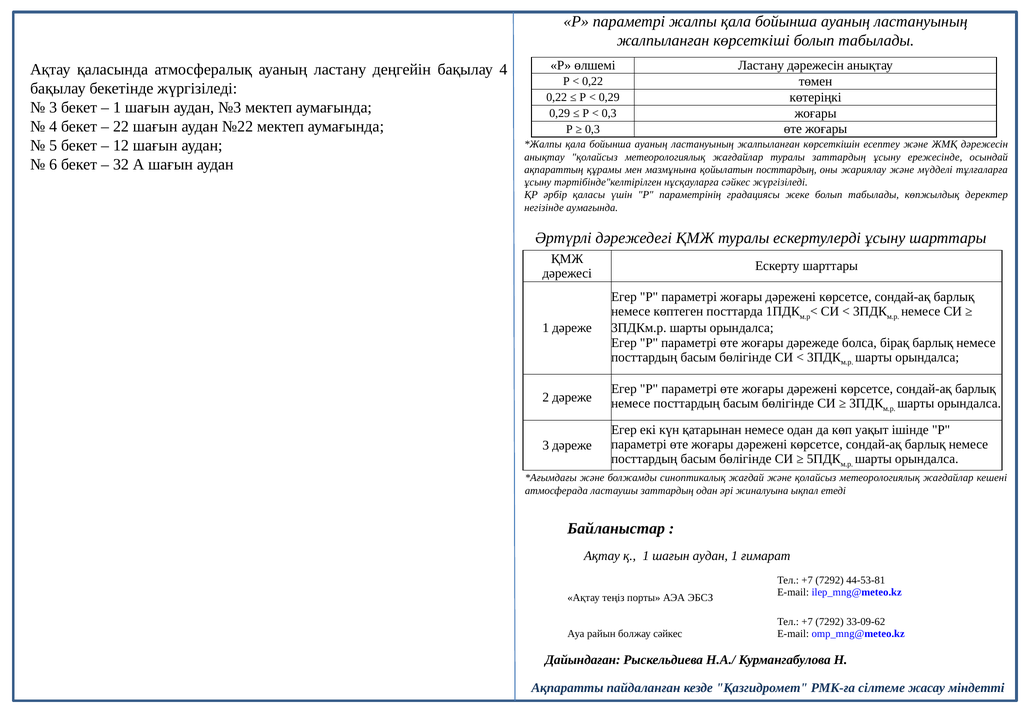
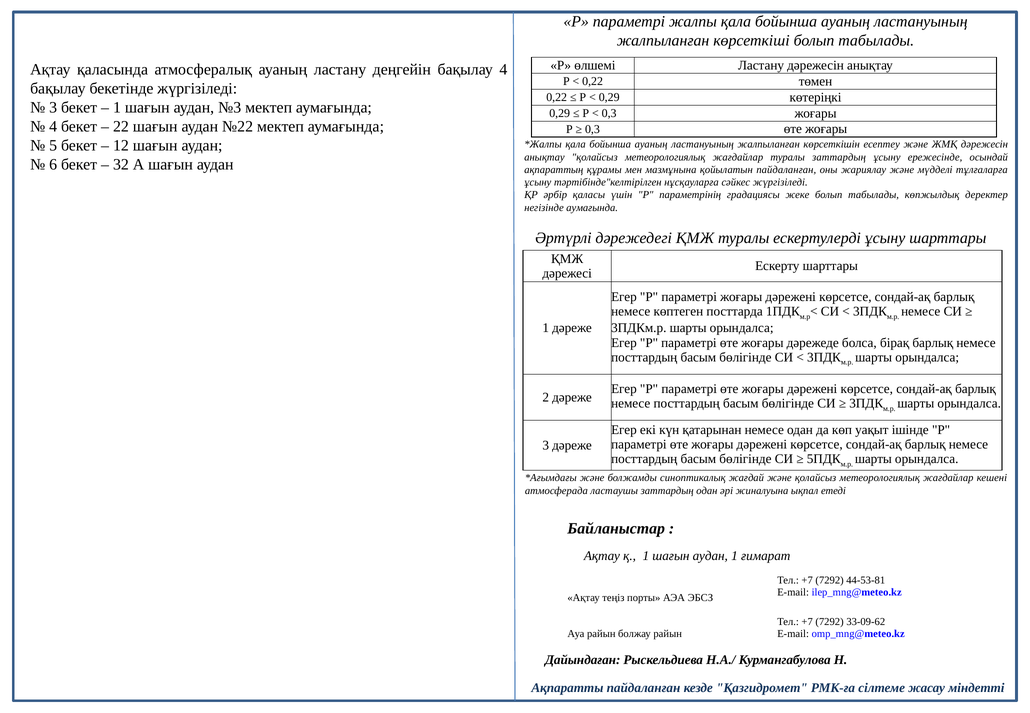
қойылатын посттардың: посттардың -> пайдаланған
болжау сәйкес: сәйкес -> райын
